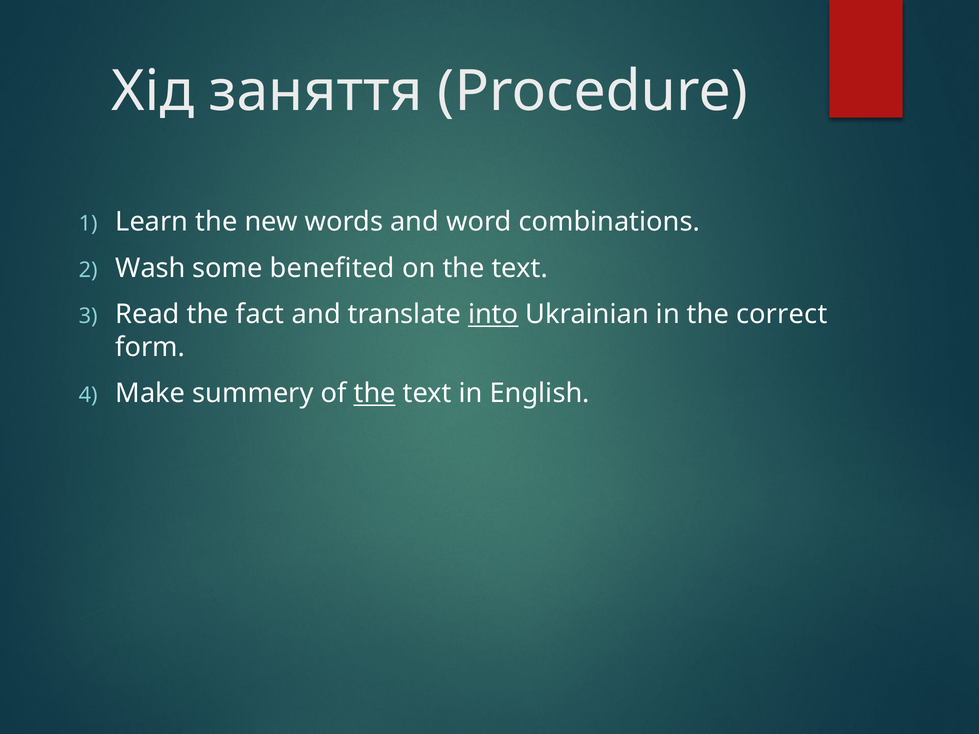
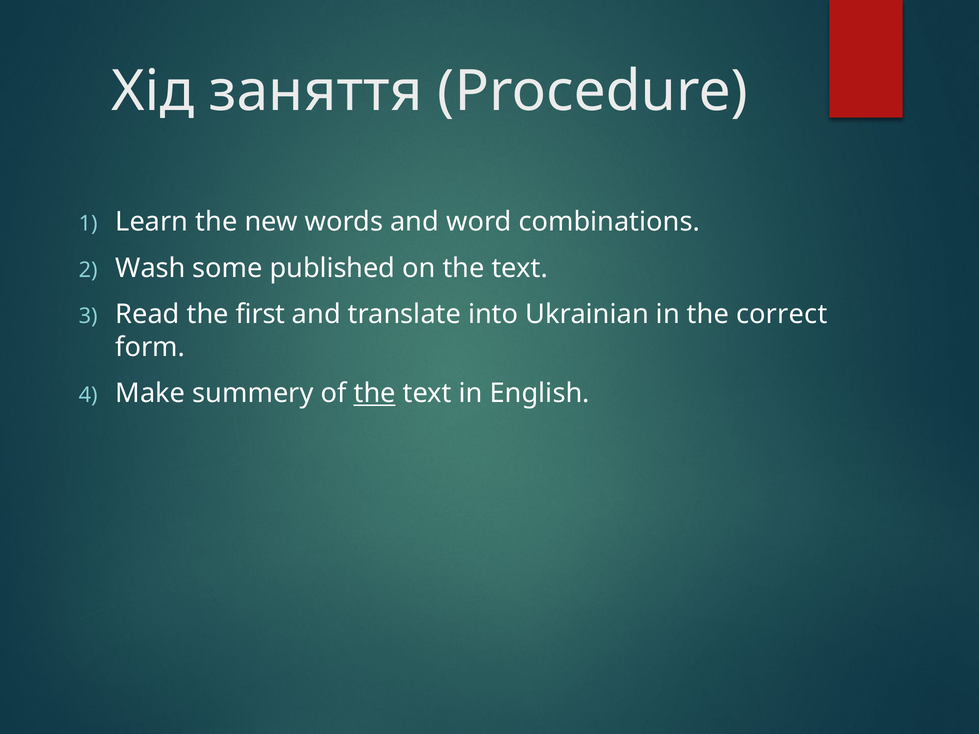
benefited: benefited -> published
fact: fact -> first
into underline: present -> none
